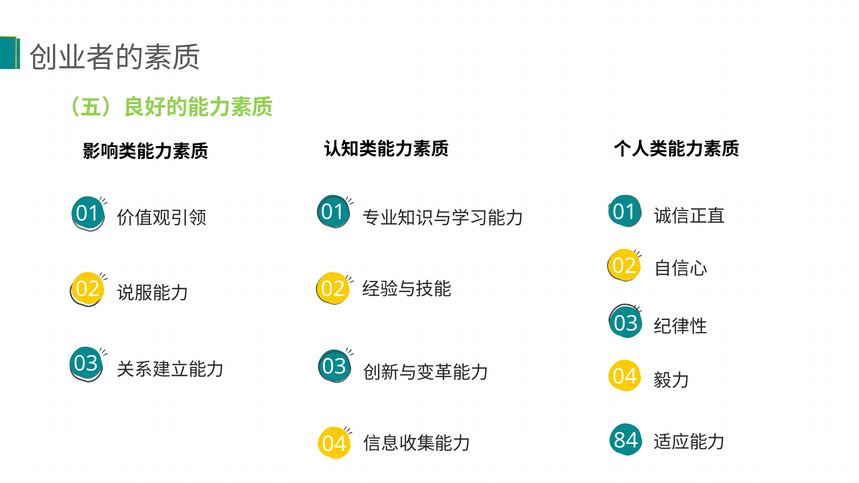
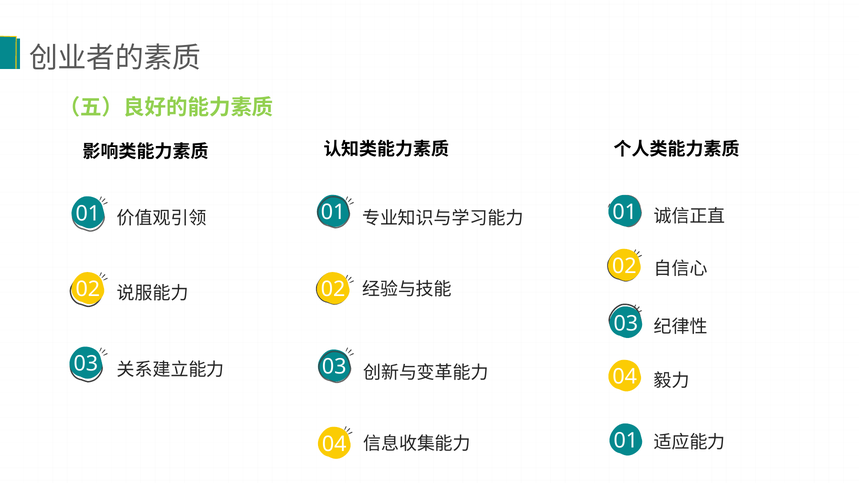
84 at (626, 441): 84 -> 01
